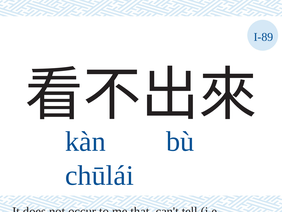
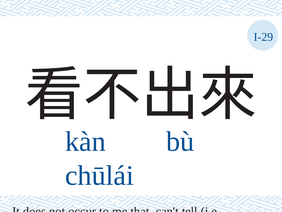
I-89: I-89 -> I-29
